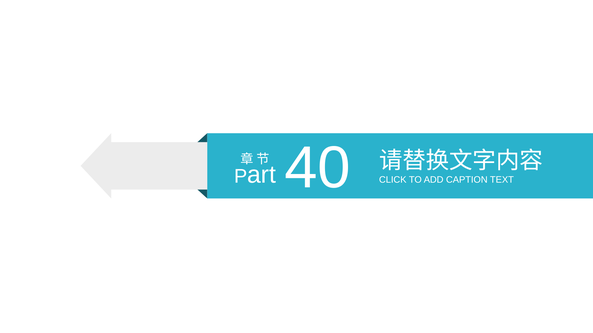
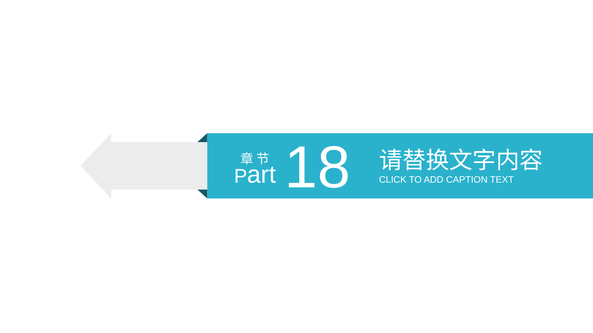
40: 40 -> 18
